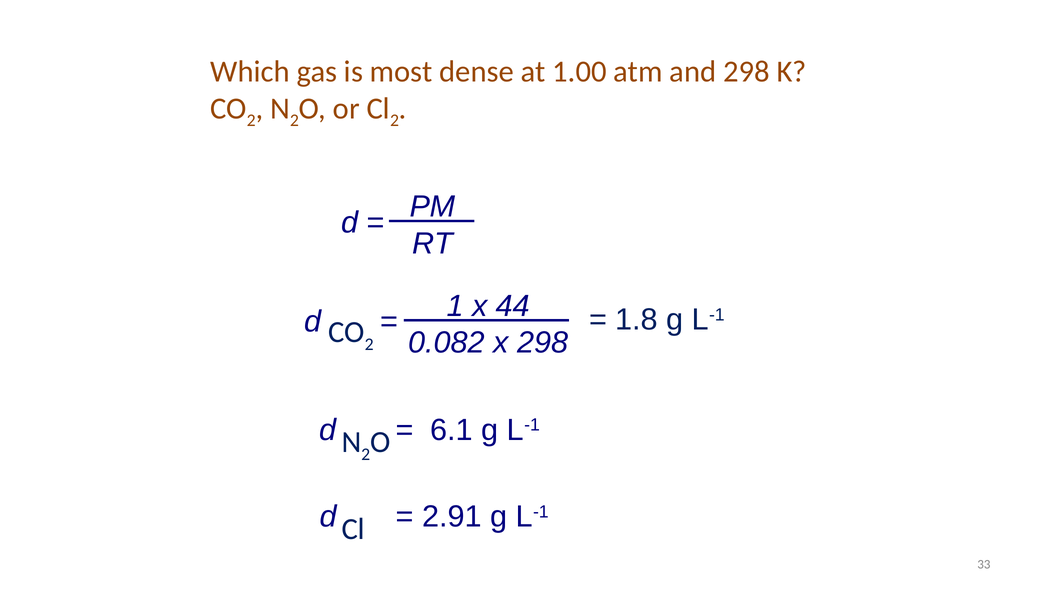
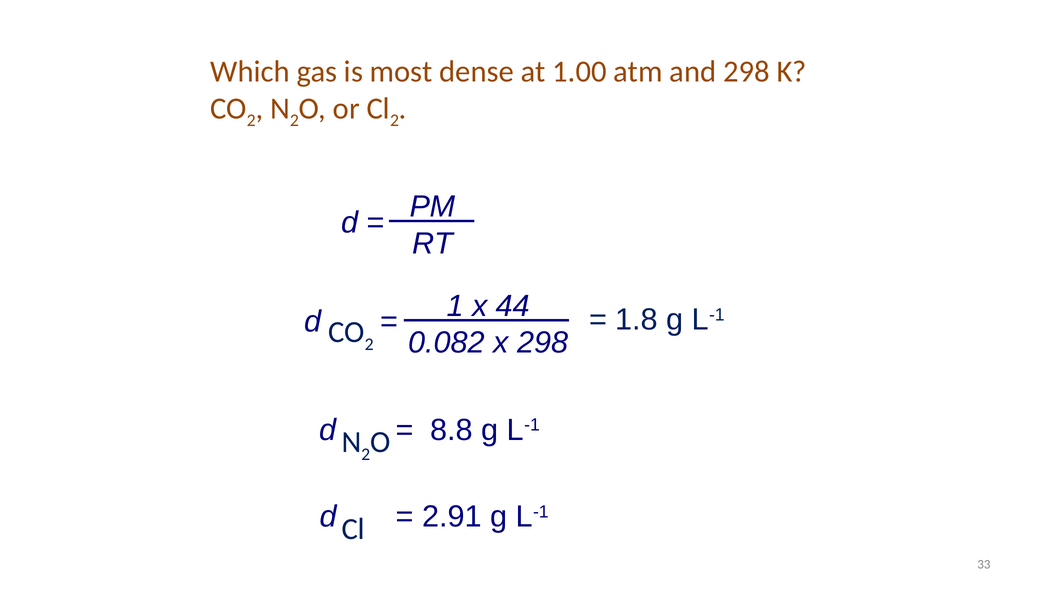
6.1: 6.1 -> 8.8
